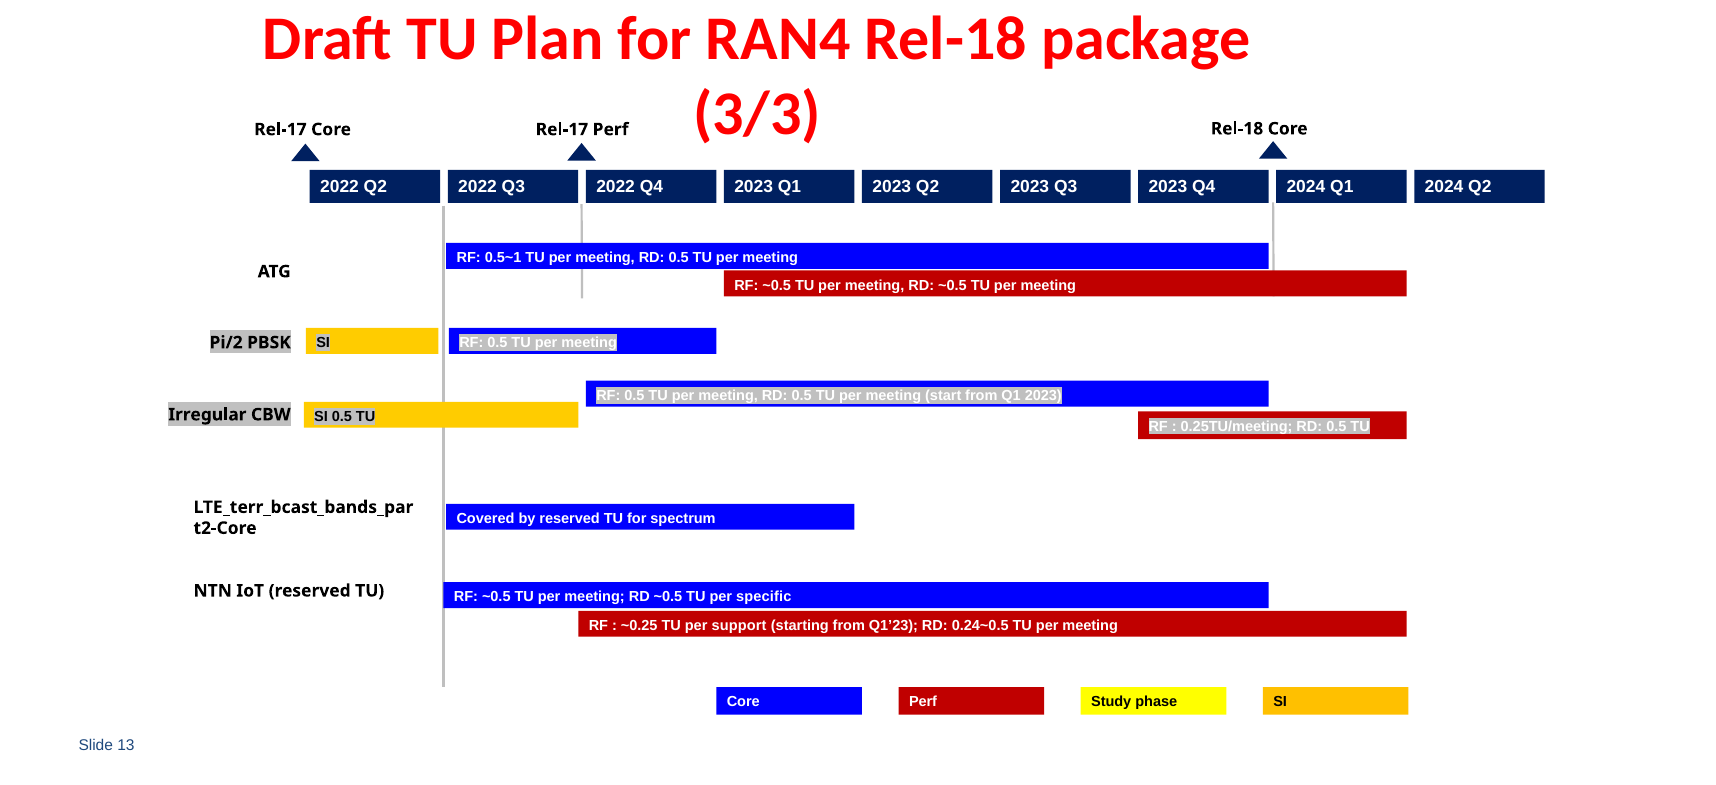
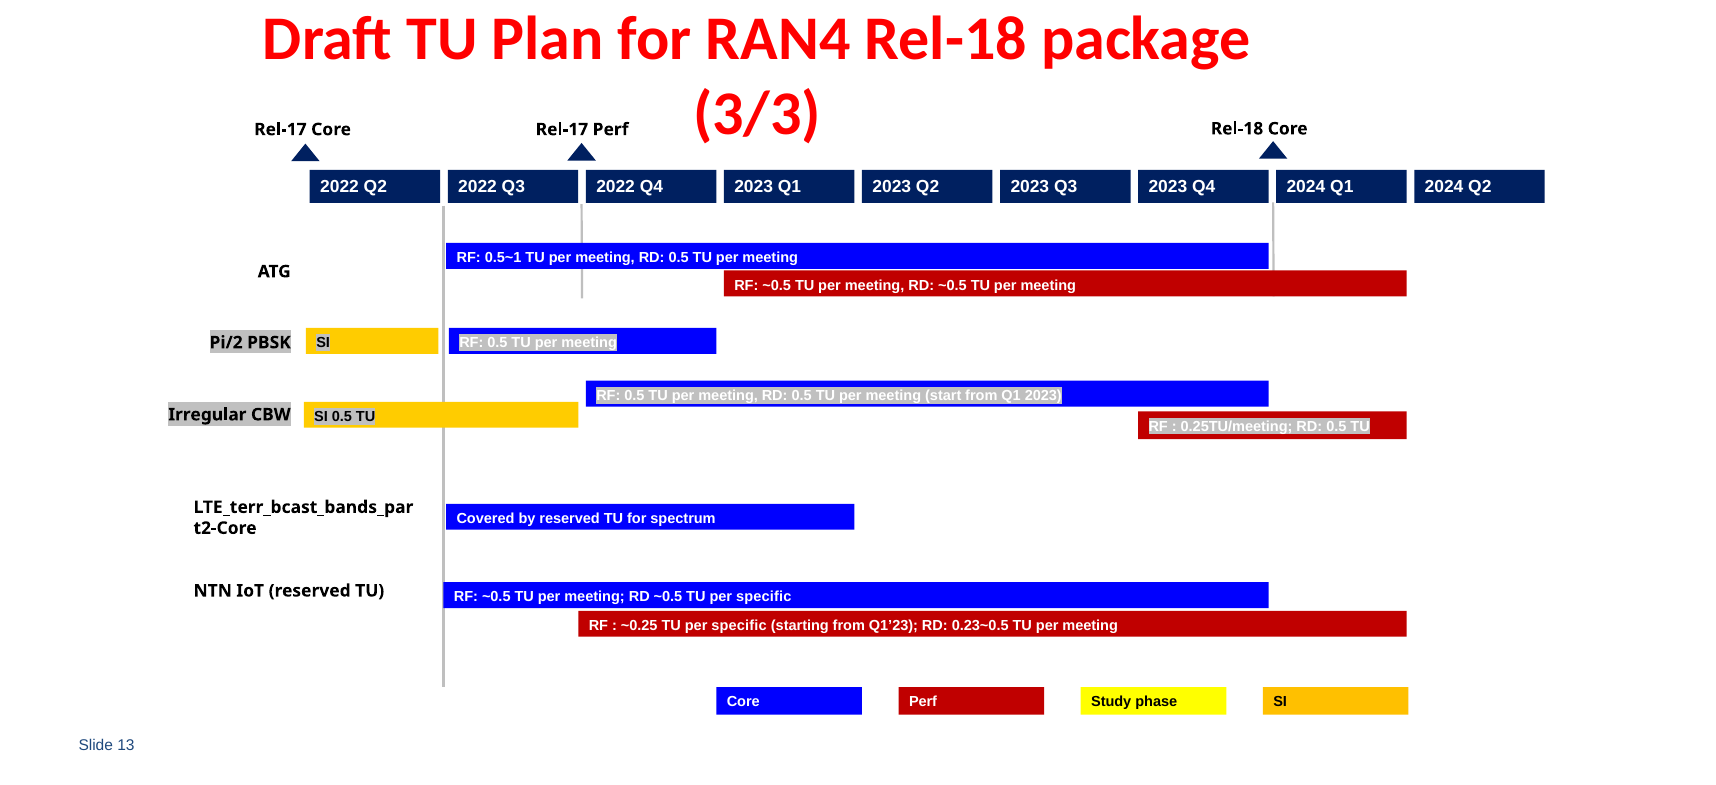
~0.25 TU per support: support -> specific
0.24~0.5: 0.24~0.5 -> 0.23~0.5
